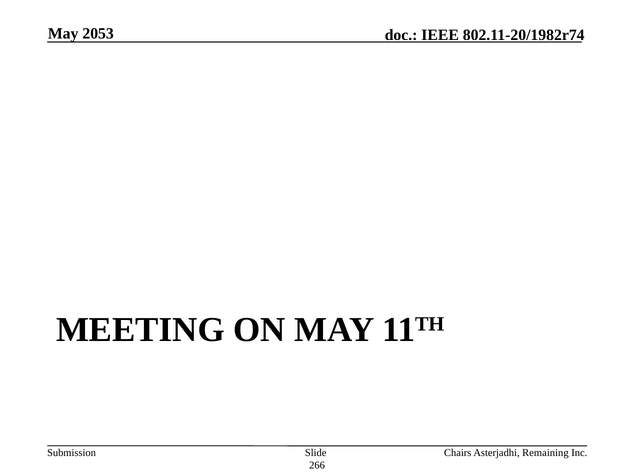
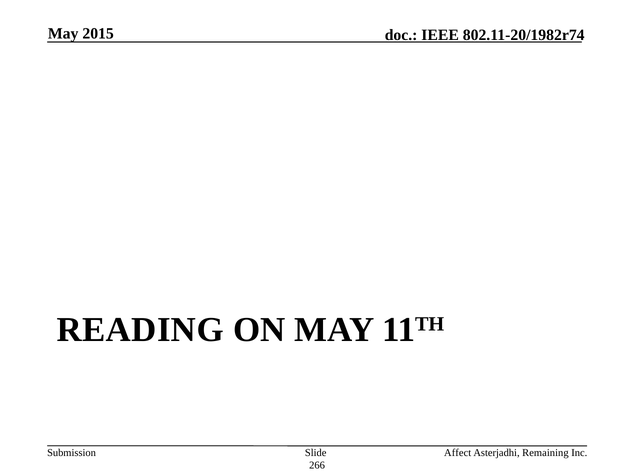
2053: 2053 -> 2015
MEETING: MEETING -> READING
Chairs: Chairs -> Affect
